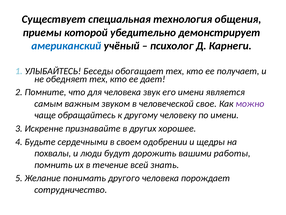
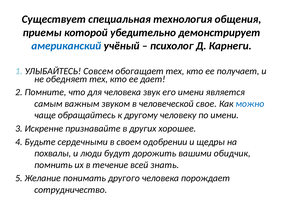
Беседы: Беседы -> Совсем
можно colour: purple -> blue
работы: работы -> обидчик
